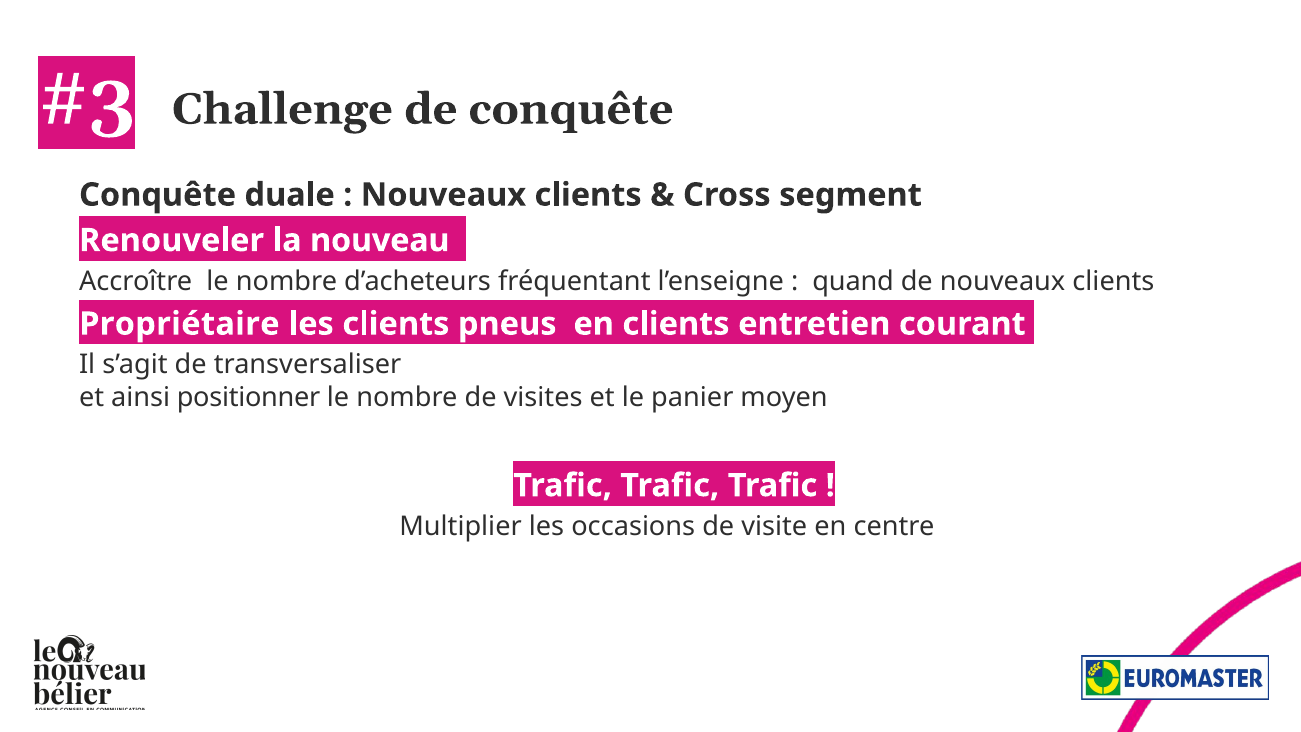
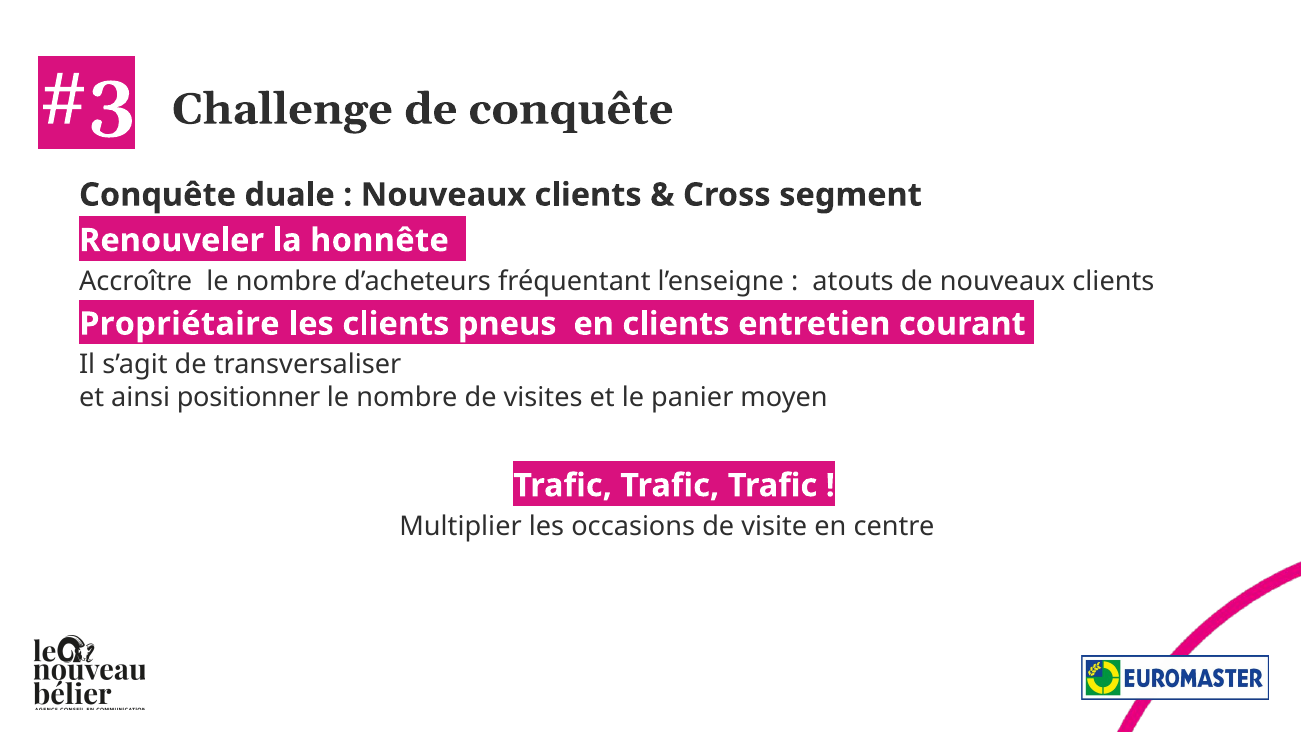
nouveau: nouveau -> honnête
quand: quand -> atouts
